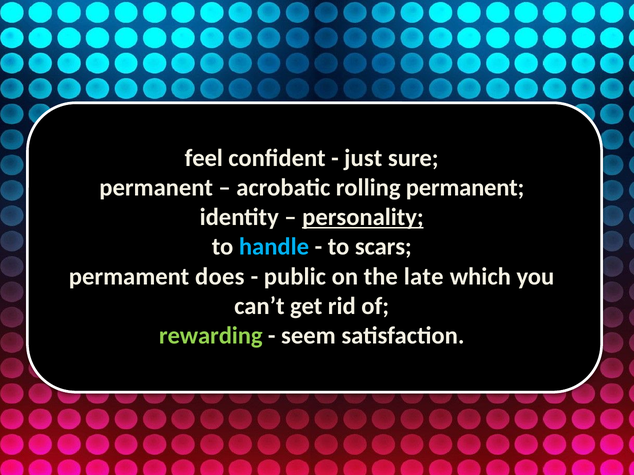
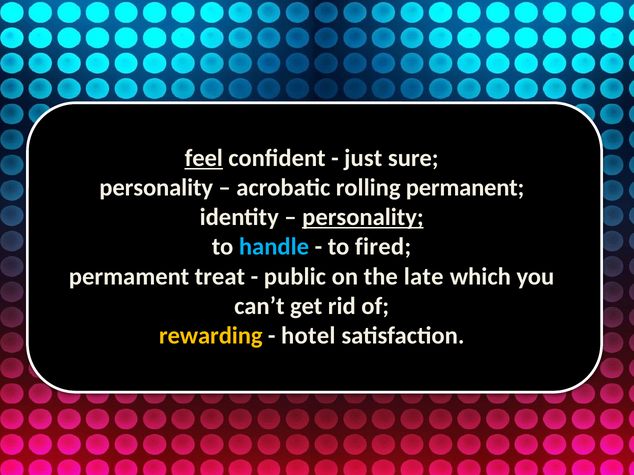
feel underline: none -> present
permanent at (156, 188): permanent -> personality
scars: scars -> fired
does: does -> treat
rewarding colour: light green -> yellow
seem: seem -> hotel
